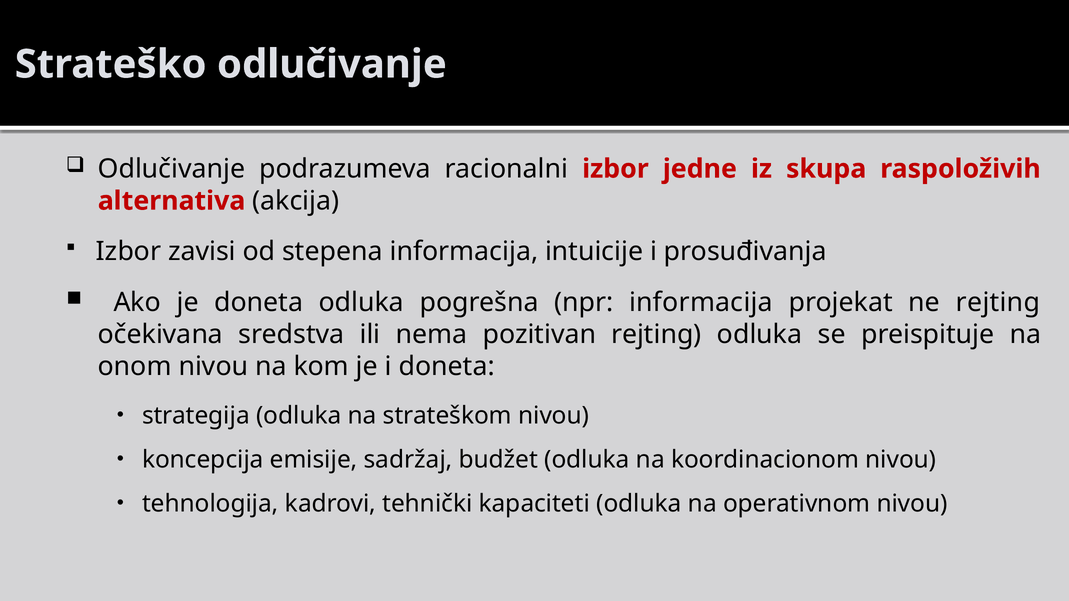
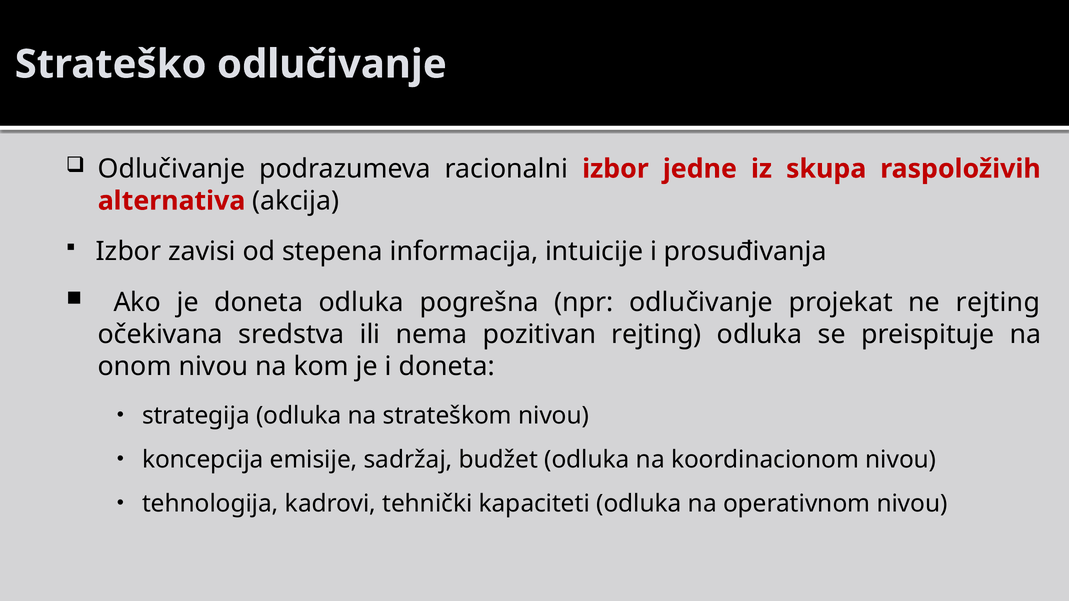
npr informacija: informacija -> odlučivanje
